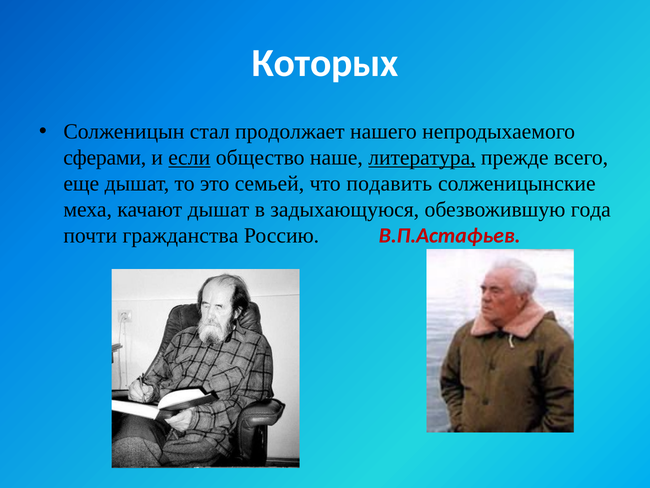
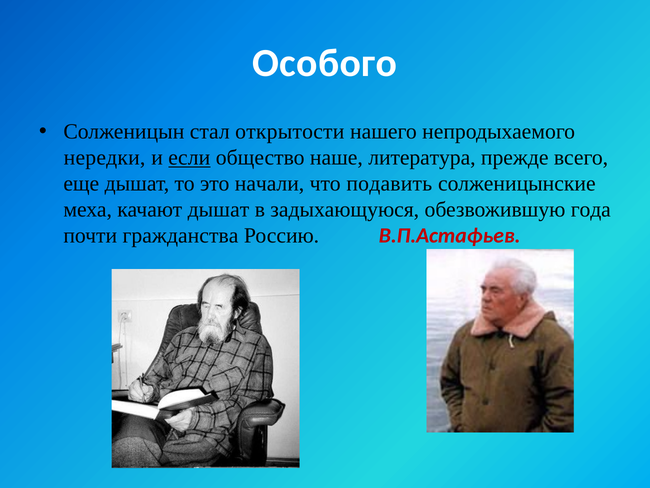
Которых: Которых -> Особого
продолжает: продолжает -> открытости
сферами: сферами -> нередки
литература underline: present -> none
семьей: семьей -> начали
